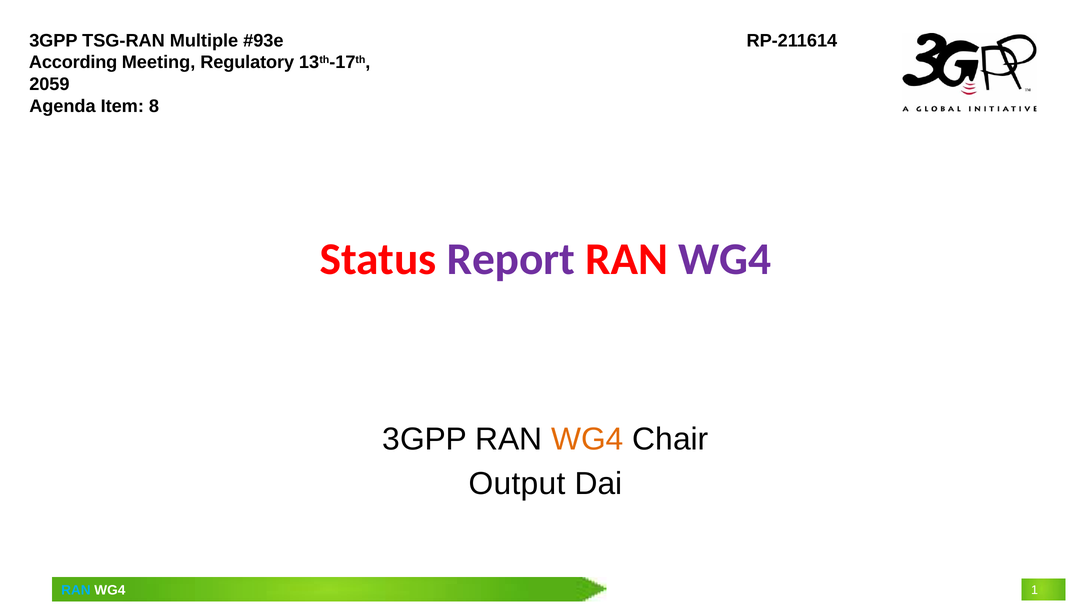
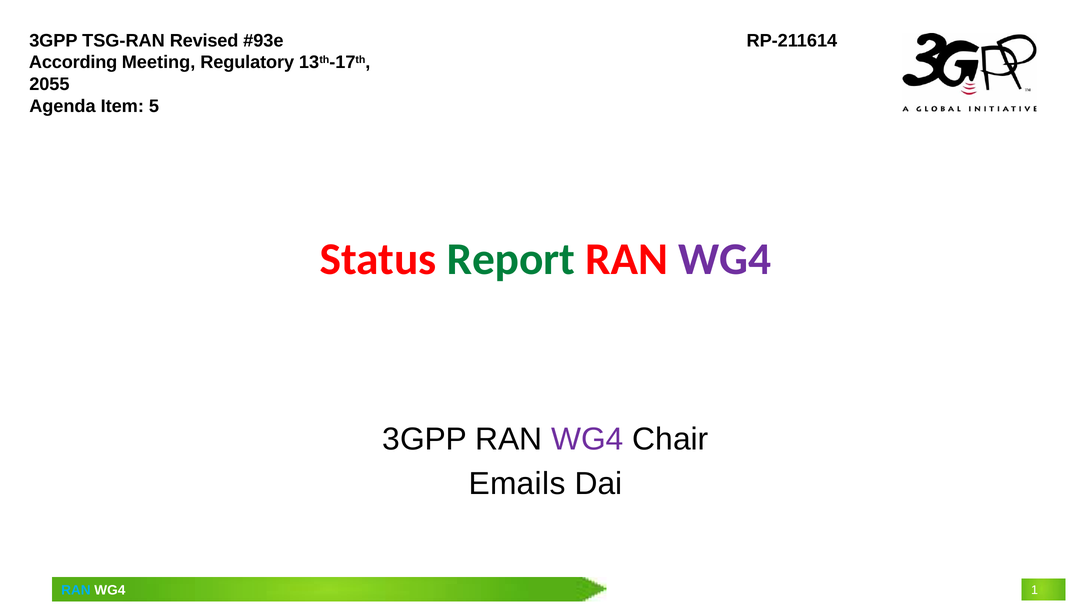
Multiple: Multiple -> Revised
2059: 2059 -> 2055
8: 8 -> 5
Report colour: purple -> green
WG4 at (587, 440) colour: orange -> purple
Output: Output -> Emails
